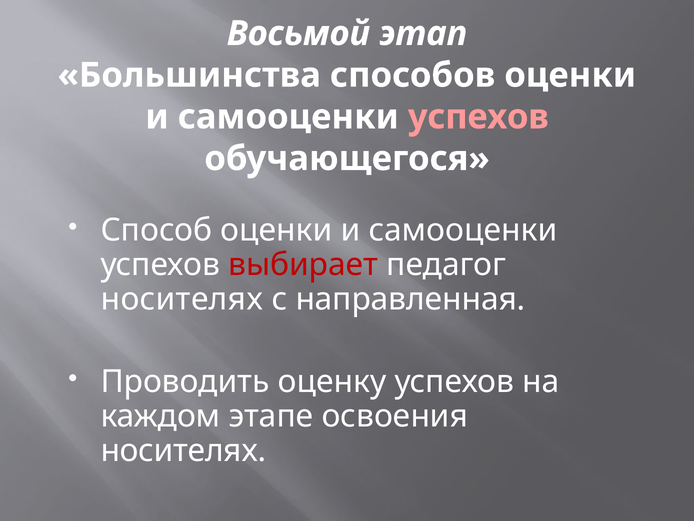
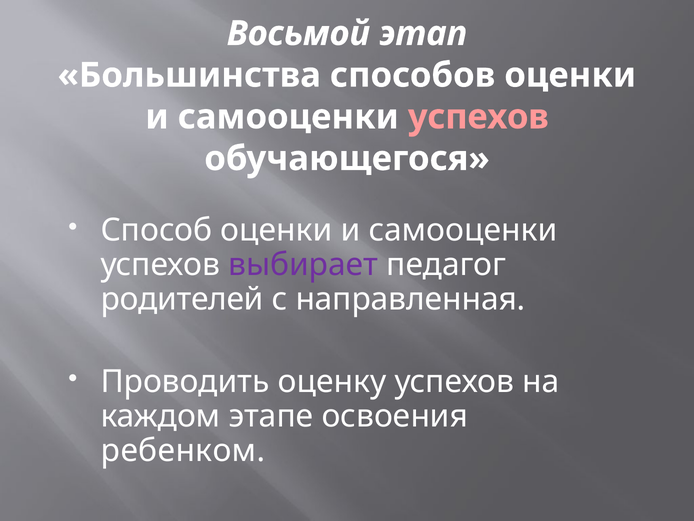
выбирает colour: red -> purple
носителях at (182, 299): носителях -> родителей
носителях at (183, 450): носителях -> ребенком
